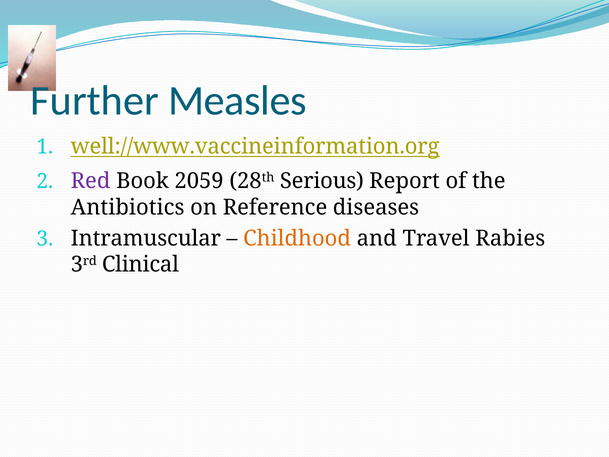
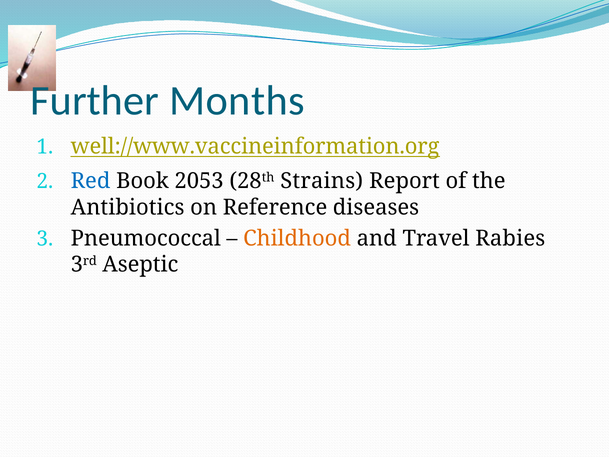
Measles: Measles -> Months
Red colour: purple -> blue
2059: 2059 -> 2053
Serious: Serious -> Strains
Intramuscular: Intramuscular -> Pneumococcal
Clinical: Clinical -> Aseptic
